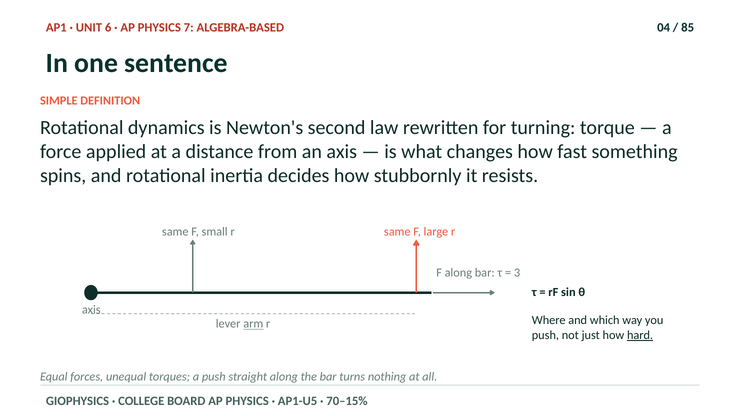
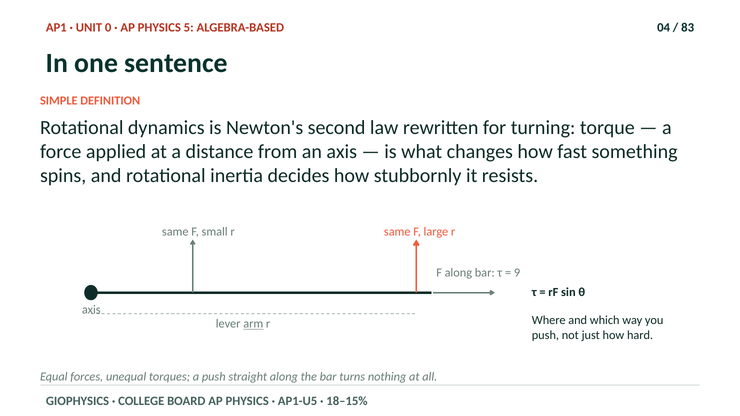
6: 6 -> 0
7: 7 -> 5
85: 85 -> 83
3: 3 -> 9
hard underline: present -> none
70–15%: 70–15% -> 18–15%
